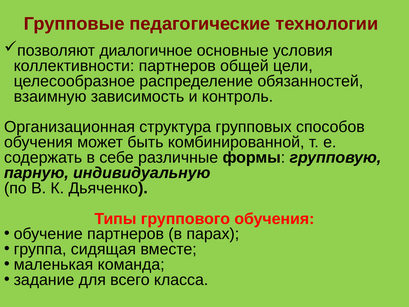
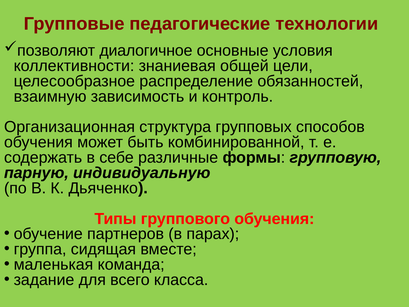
коллективности партнеров: партнеров -> знаниевая
